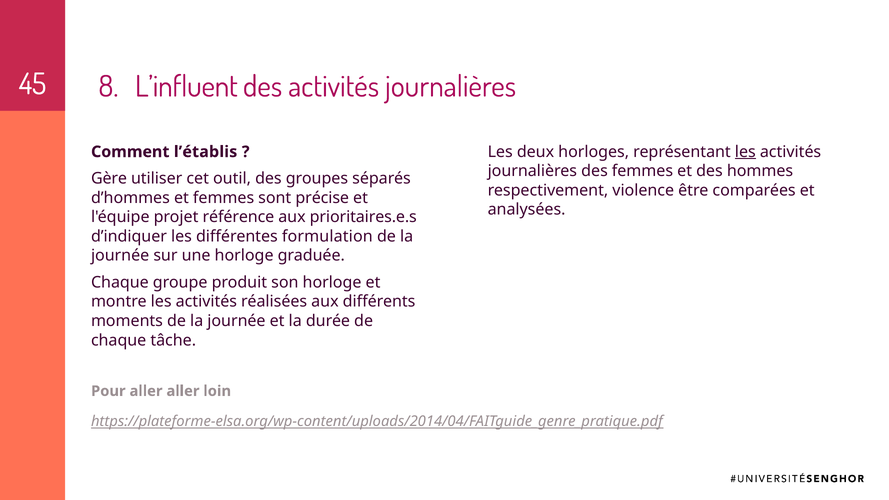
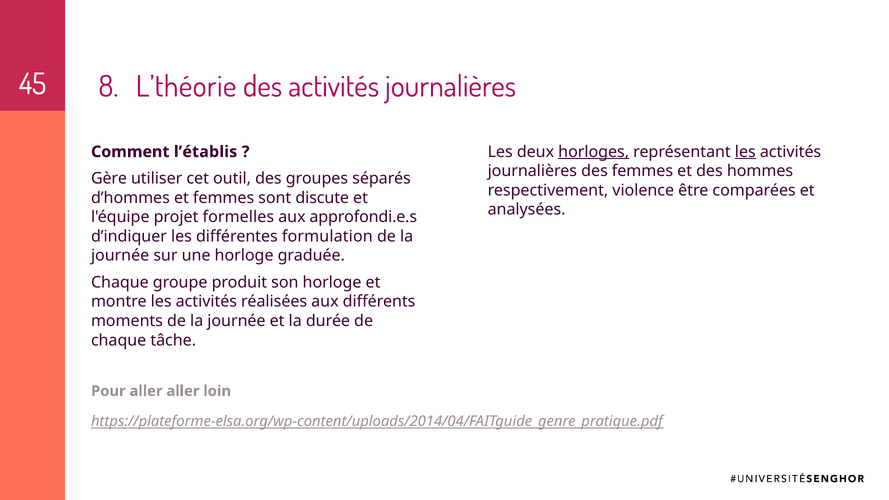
L’influent: L’influent -> L’théorie
horloges underline: none -> present
précise: précise -> discute
référence: référence -> formelles
prioritaires.e.s: prioritaires.e.s -> approfondi.e.s
